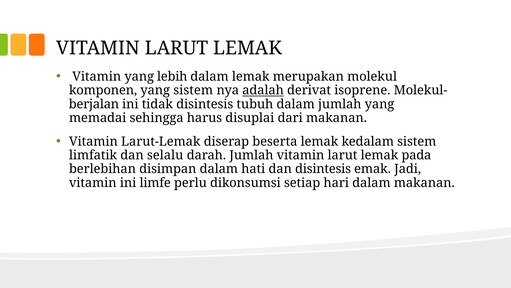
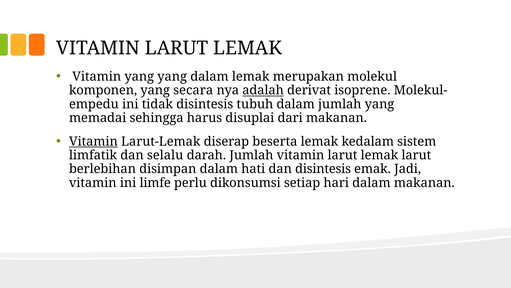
yang lebih: lebih -> yang
yang sistem: sistem -> secara
berjalan: berjalan -> empedu
Vitamin at (93, 141) underline: none -> present
lemak pada: pada -> larut
